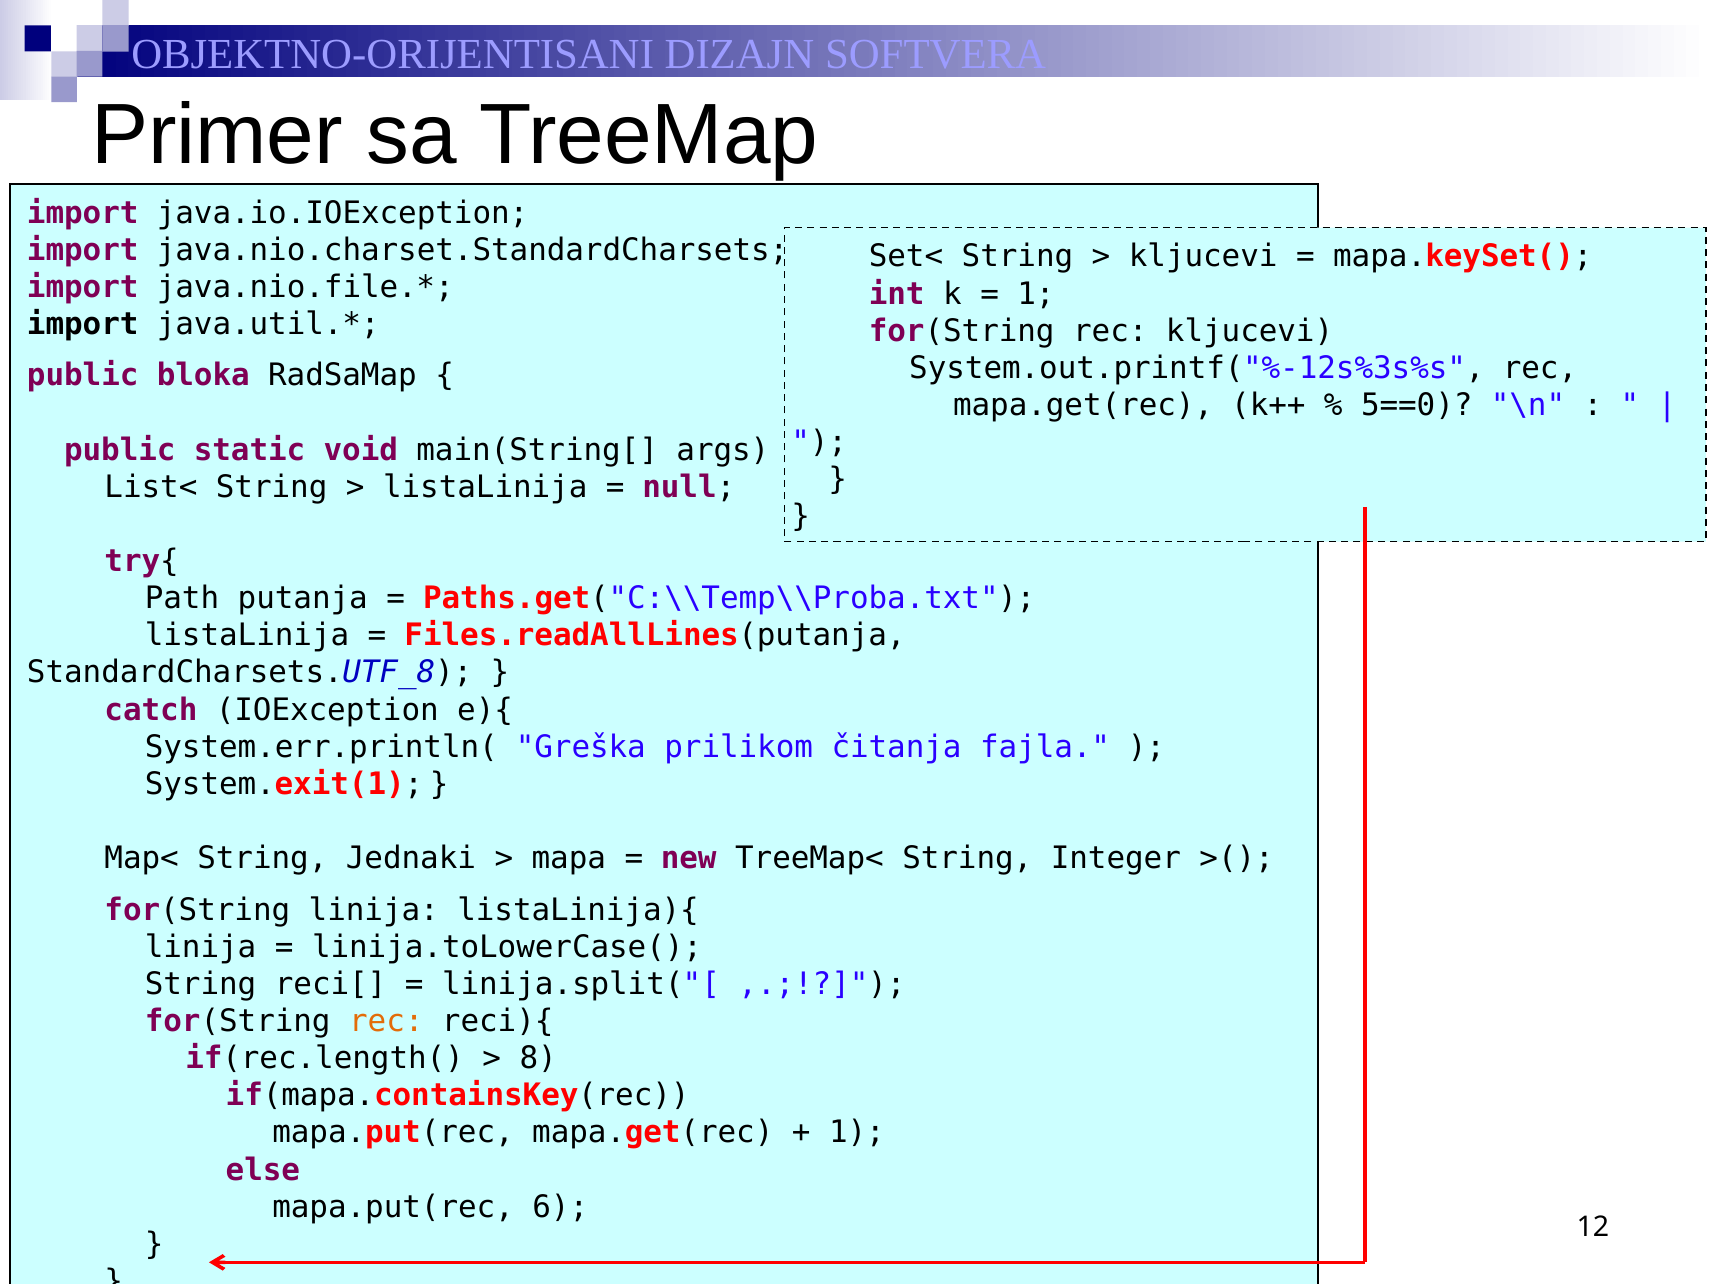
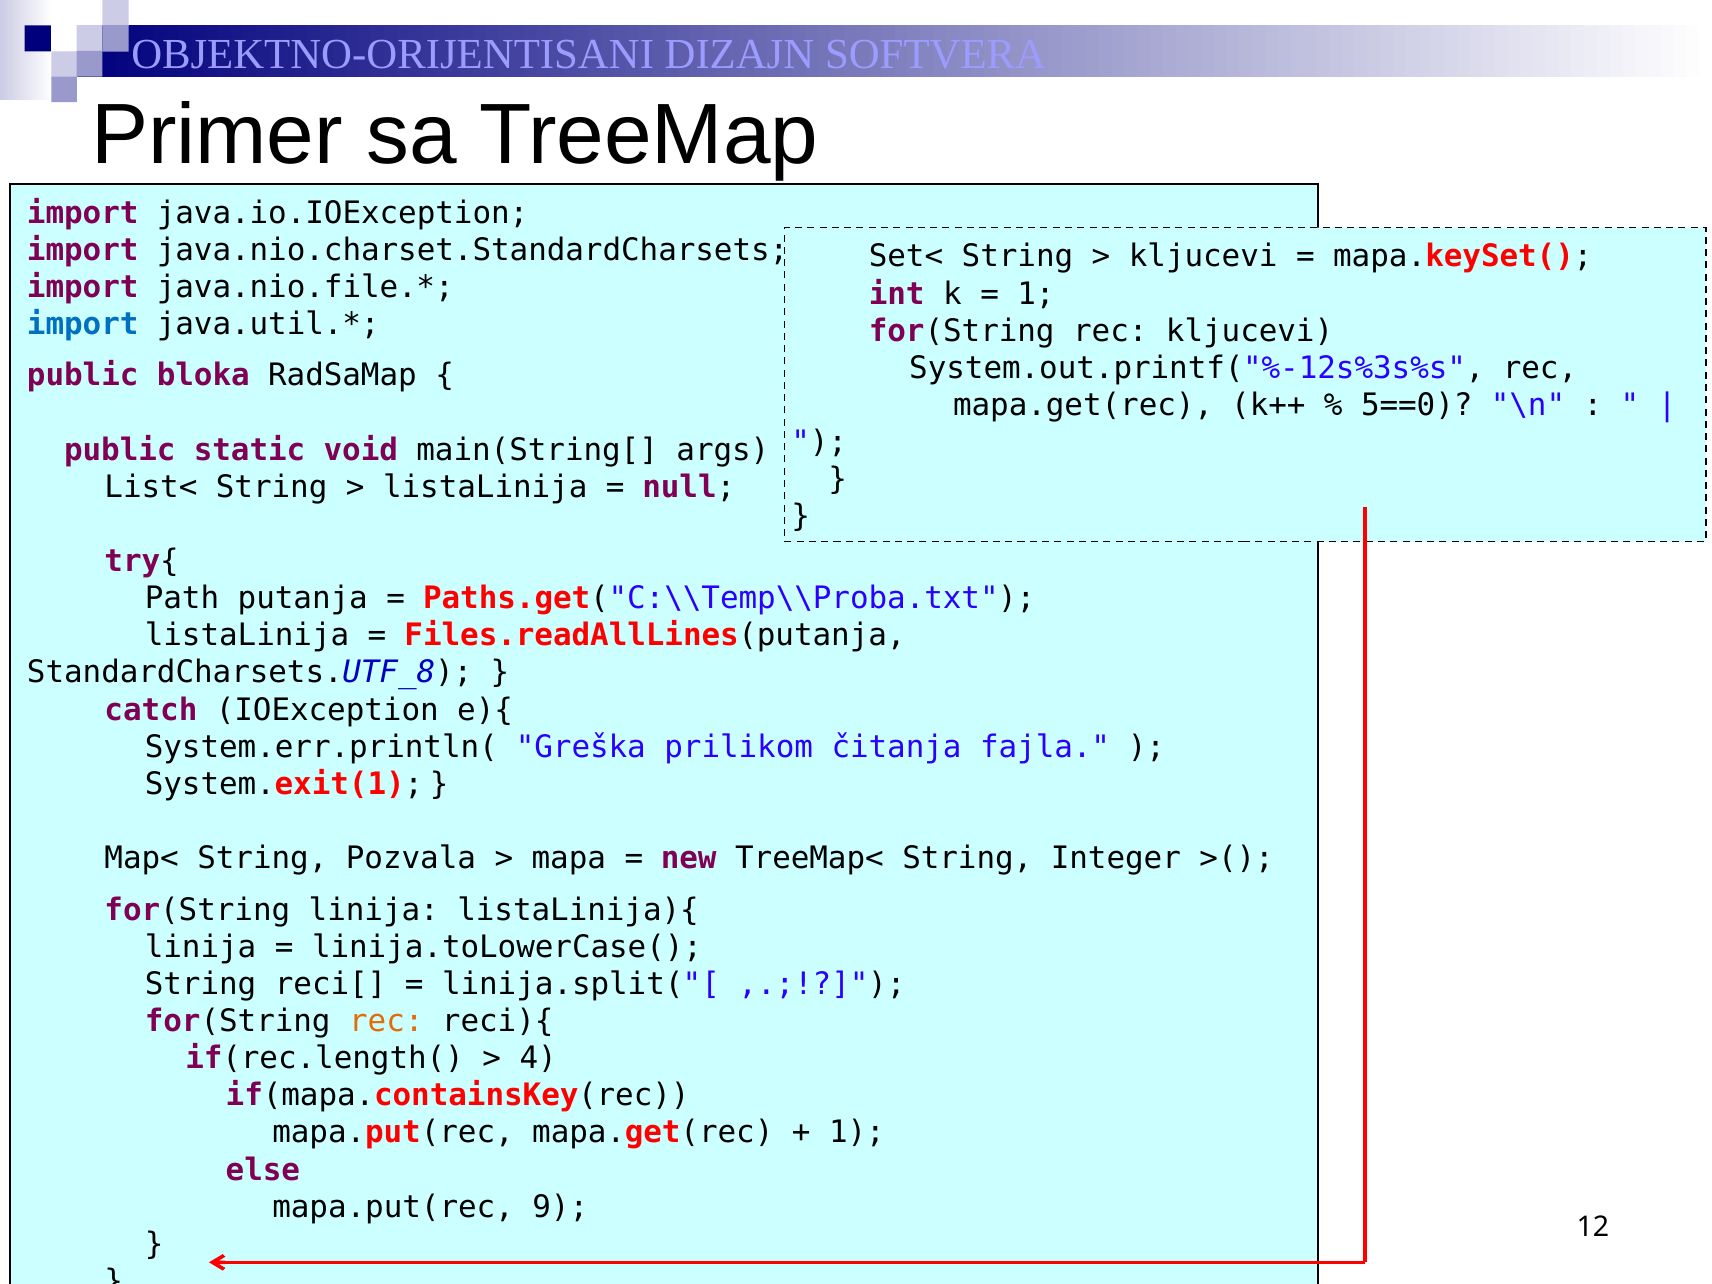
import at (83, 324) colour: black -> blue
Jednaki: Jednaki -> Pozvala
8: 8 -> 4
6: 6 -> 9
